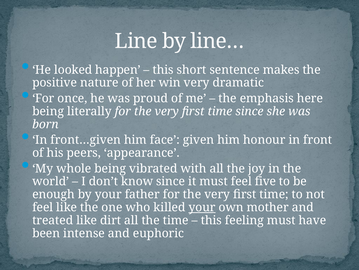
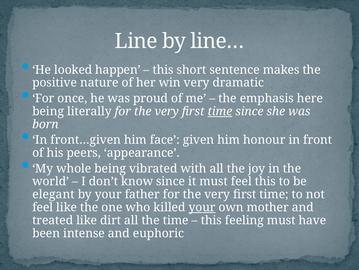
time at (220, 111) underline: none -> present
feel five: five -> this
enough: enough -> elegant
